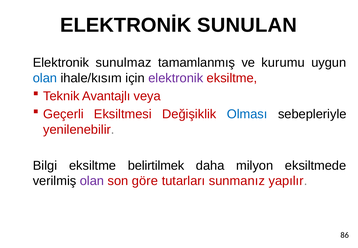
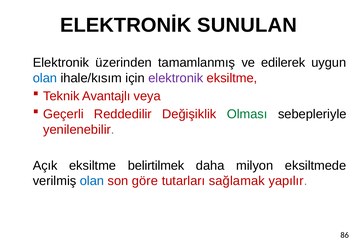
sunulmaz: sunulmaz -> üzerinden
kurumu: kurumu -> edilerek
Eksiltmesi: Eksiltmesi -> Reddedilir
Olması colour: blue -> green
Bilgi: Bilgi -> Açık
olan at (92, 181) colour: purple -> blue
sunmanız: sunmanız -> sağlamak
